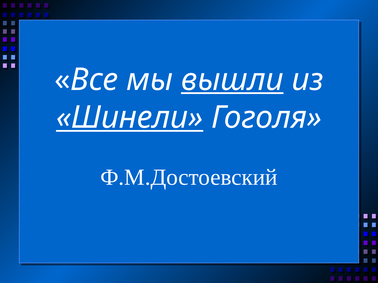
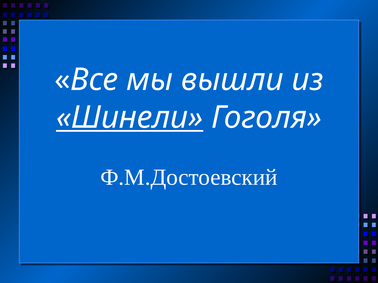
вышли underline: present -> none
